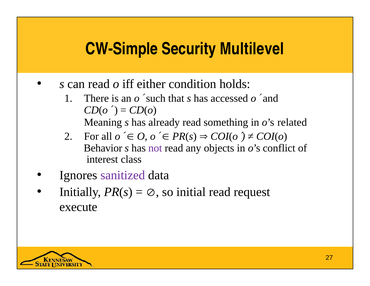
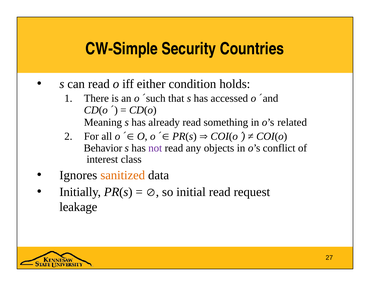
Multilevel: Multilevel -> Countries
sanitized colour: purple -> orange
execute: execute -> leakage
